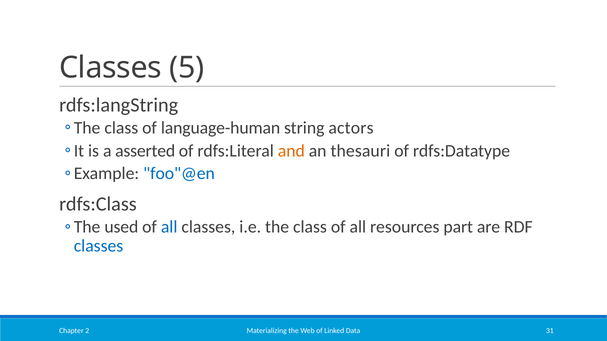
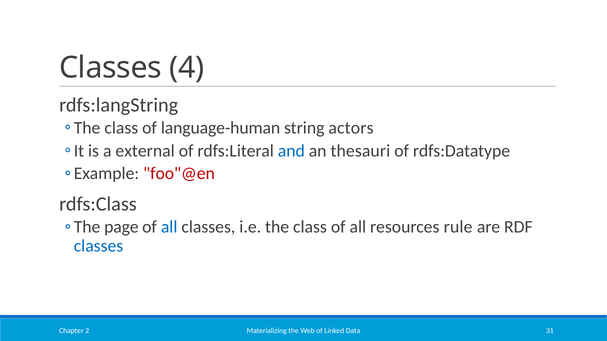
5: 5 -> 4
asserted: asserted -> external
and colour: orange -> blue
foo"@en colour: blue -> red
used: used -> page
part: part -> rule
